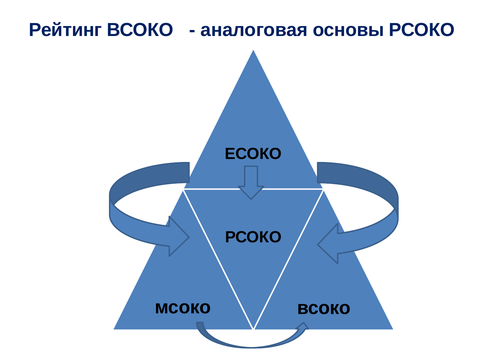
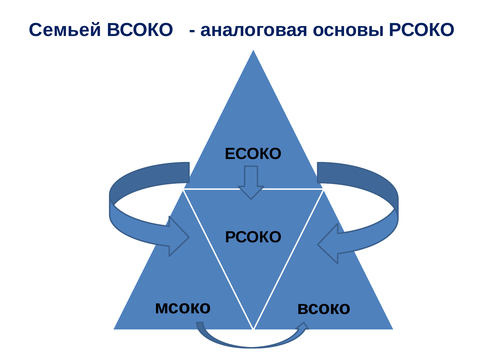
Рейтинг: Рейтинг -> Семьей
